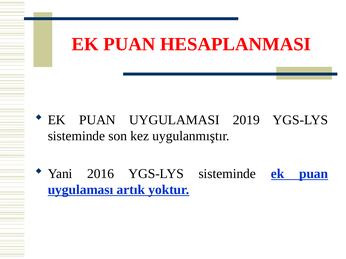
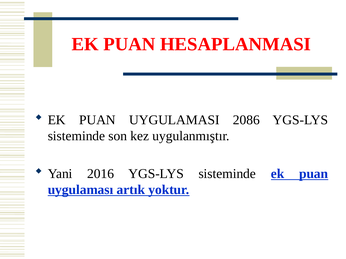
2019: 2019 -> 2086
